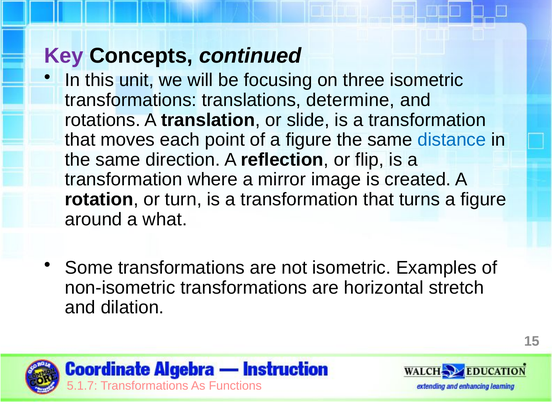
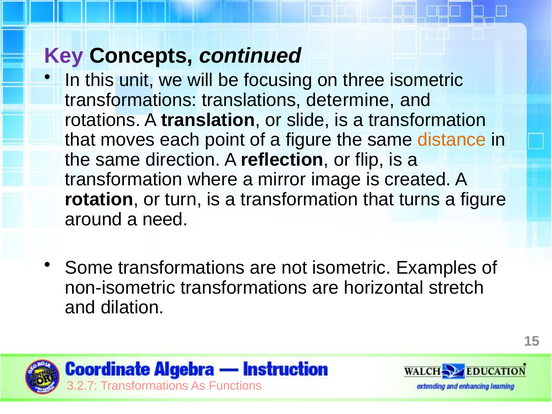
distance colour: blue -> orange
what: what -> need
5.1.7: 5.1.7 -> 3.2.7
